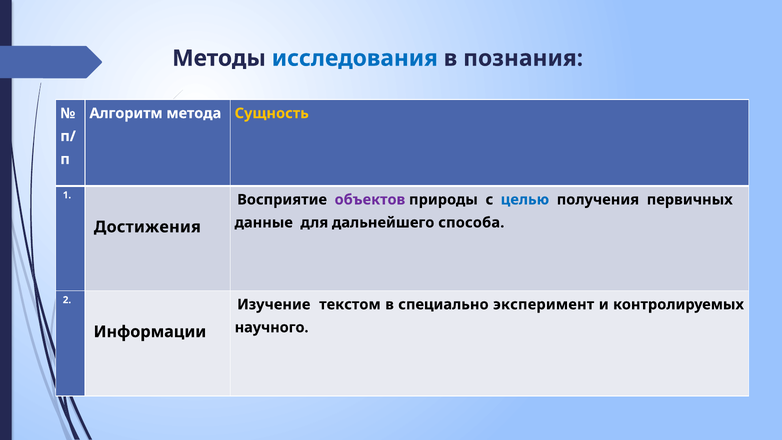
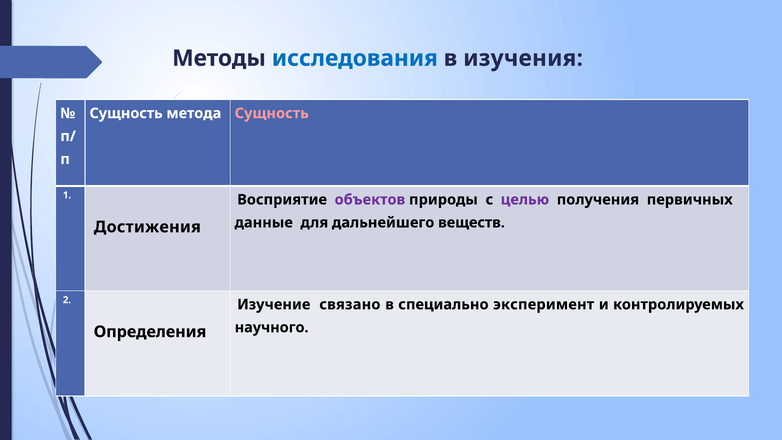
познания: познания -> изучения
Алгоритм at (126, 113): Алгоритм -> Сущность
Сущность at (272, 113) colour: yellow -> pink
целью colour: blue -> purple
способа: способа -> веществ
текстом: текстом -> связано
Информации: Информации -> Определения
